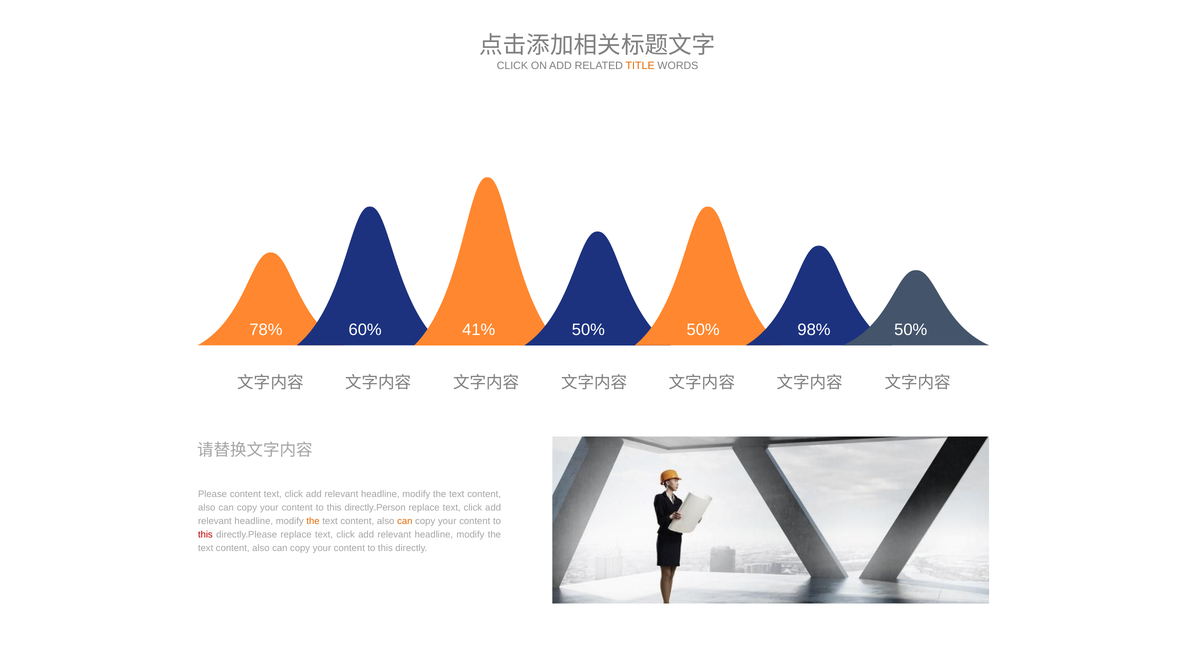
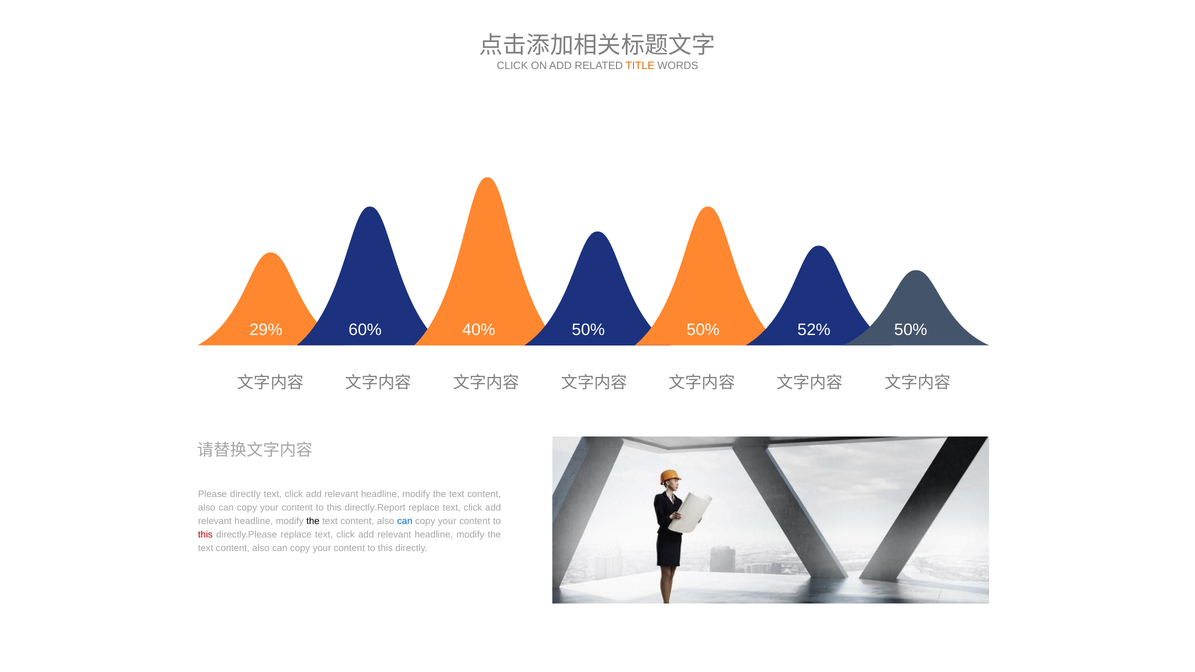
78%: 78% -> 29%
41%: 41% -> 40%
98%: 98% -> 52%
Please content: content -> directly
directly.Person: directly.Person -> directly.Report
the at (313, 521) colour: orange -> black
can at (405, 521) colour: orange -> blue
